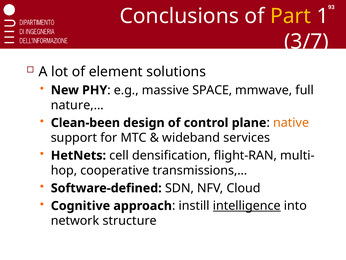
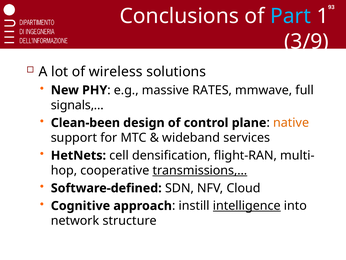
Part colour: yellow -> light blue
3/7: 3/7 -> 3/9
element: element -> wireless
SPACE: SPACE -> RATES
nature,…: nature,… -> signals,…
transmissions,… underline: none -> present
